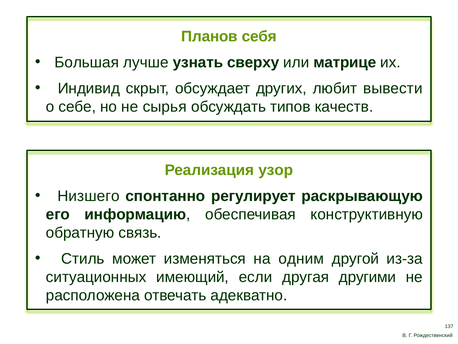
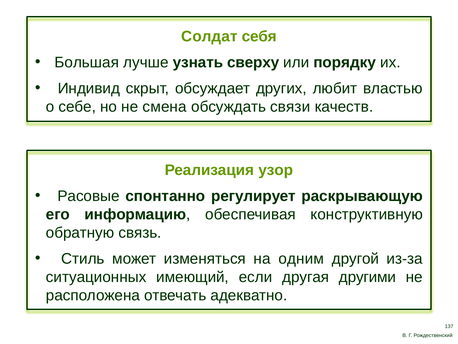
Планов: Планов -> Солдат
матрице: матрице -> порядку
вывести: вывести -> властью
сырья: сырья -> смена
типов: типов -> связи
Низшего: Низшего -> Расовые
